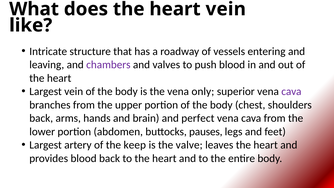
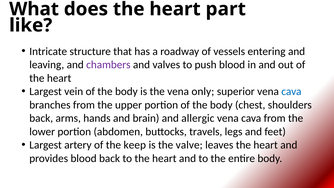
heart vein: vein -> part
cava at (291, 91) colour: purple -> blue
perfect: perfect -> allergic
pauses: pauses -> travels
